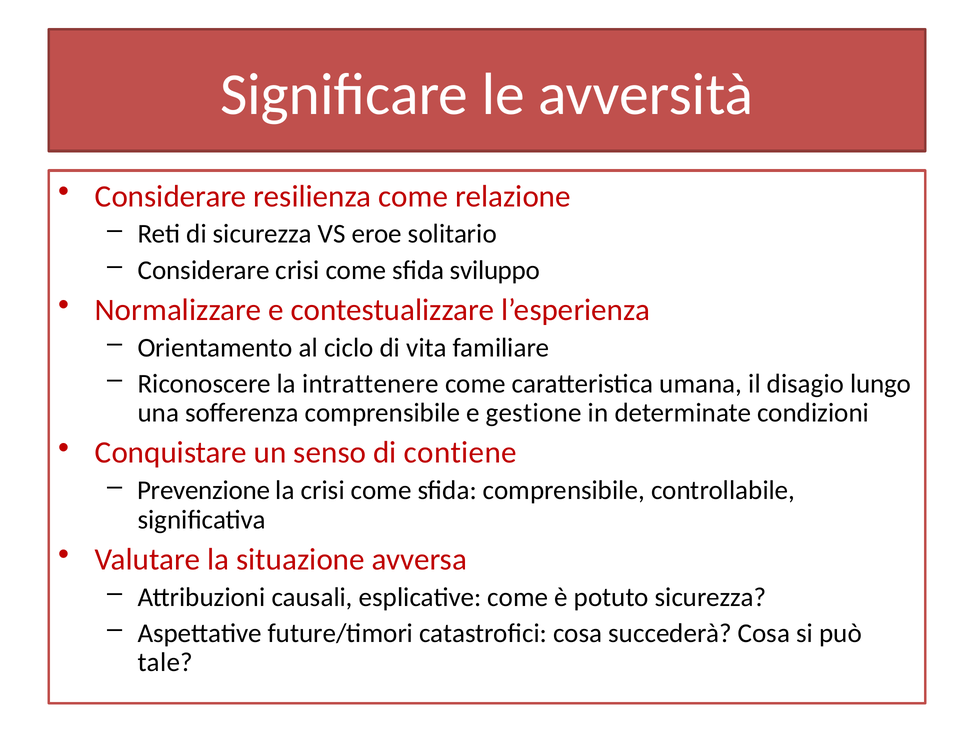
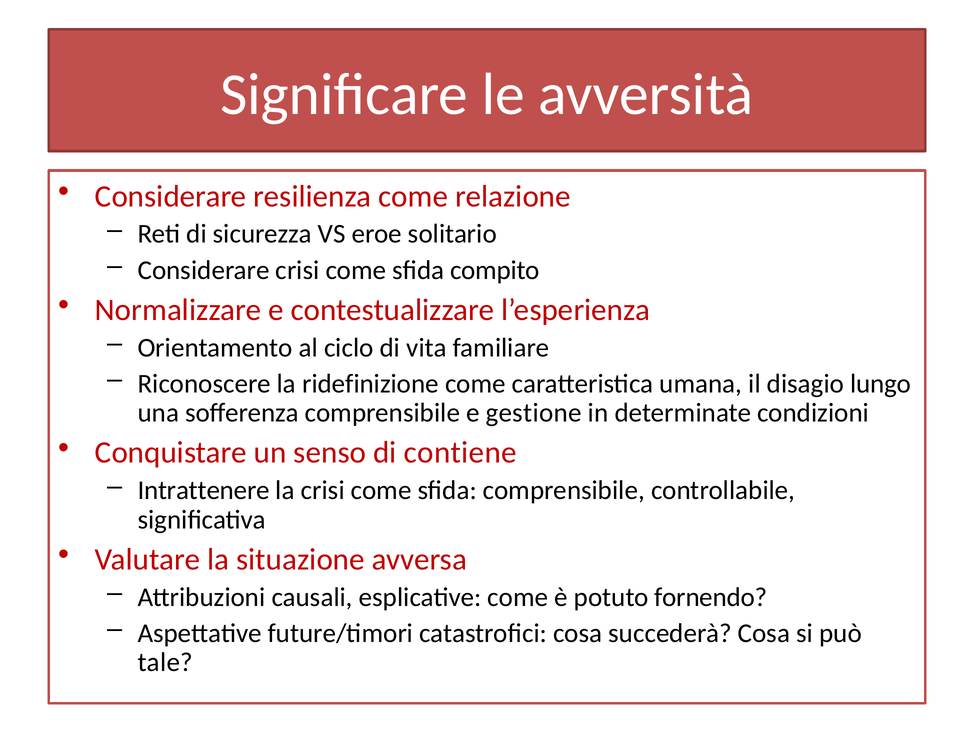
sviluppo: sviluppo -> compito
intrattenere: intrattenere -> ridefinizione
Prevenzione: Prevenzione -> Intrattenere
potuto sicurezza: sicurezza -> fornendo
